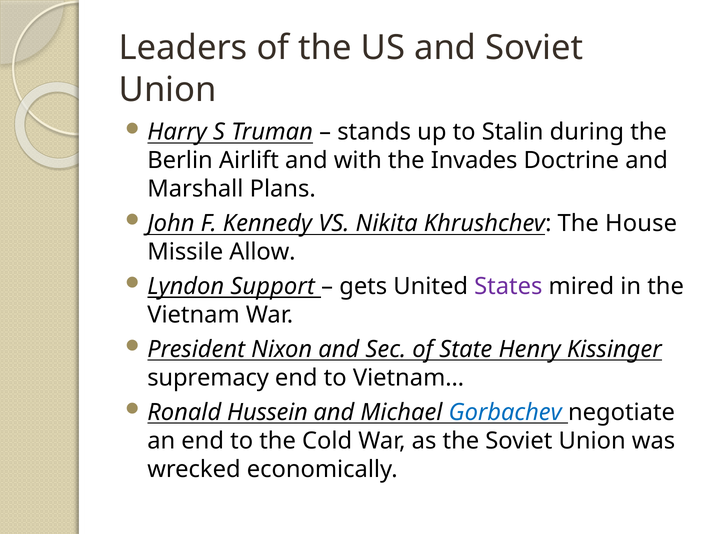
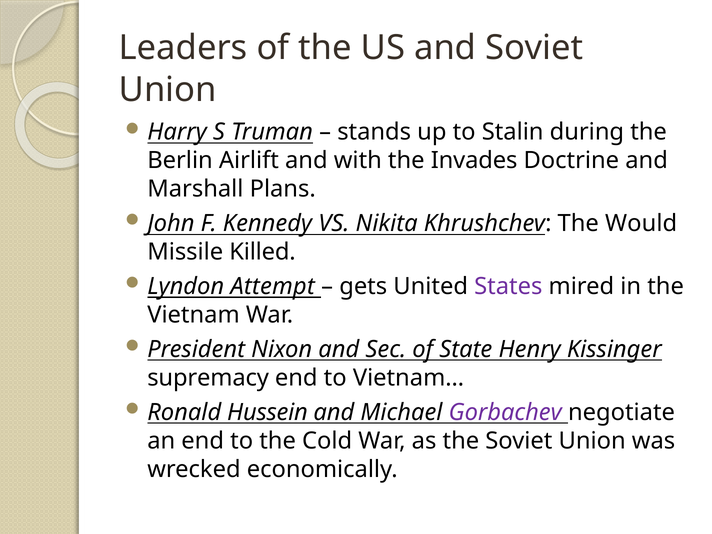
House: House -> Would
Allow: Allow -> Killed
Support: Support -> Attempt
Gorbachev colour: blue -> purple
